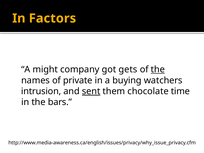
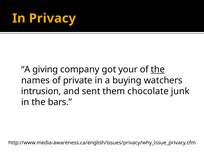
Factors: Factors -> Privacy
might: might -> giving
gets: gets -> your
sent underline: present -> none
time: time -> junk
